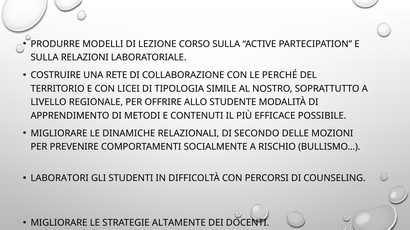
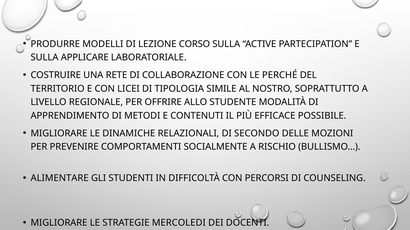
RELAZIONI: RELAZIONI -> APPLICARE
LABORATORI: LABORATORI -> ALIMENTARE
ALTAMENTE: ALTAMENTE -> MERCOLEDI
